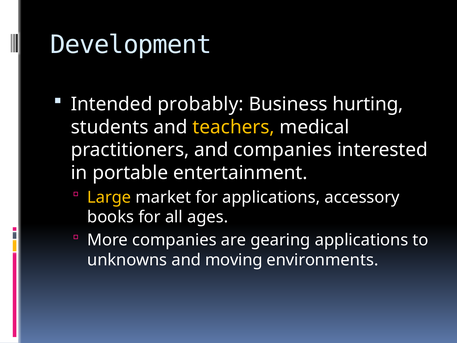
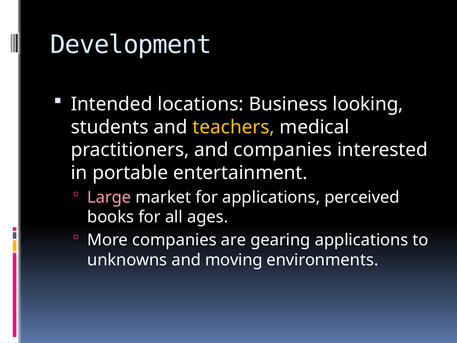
probably: probably -> locations
hurting: hurting -> looking
Large colour: yellow -> pink
accessory: accessory -> perceived
